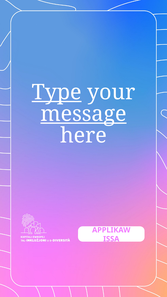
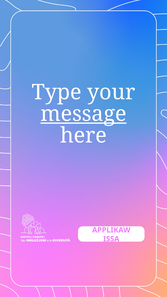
Type underline: present -> none
